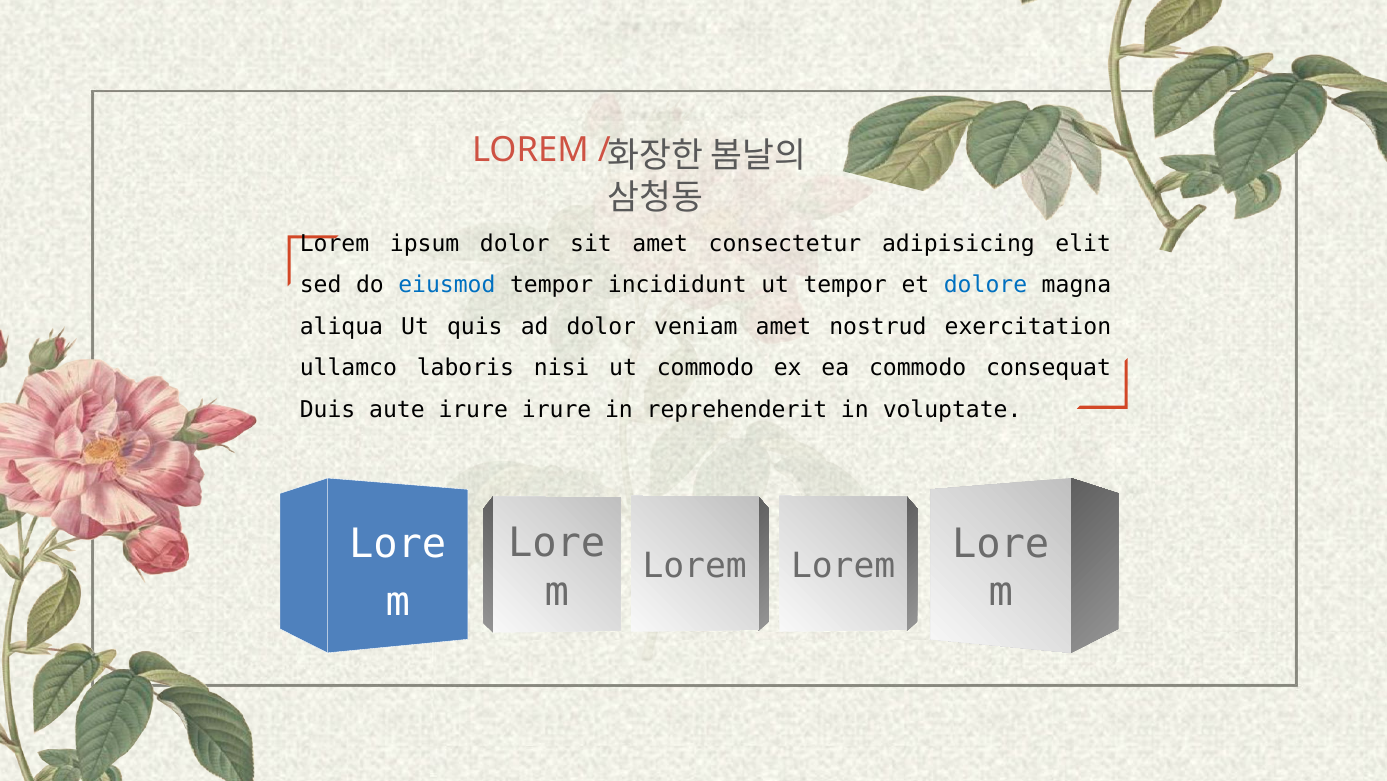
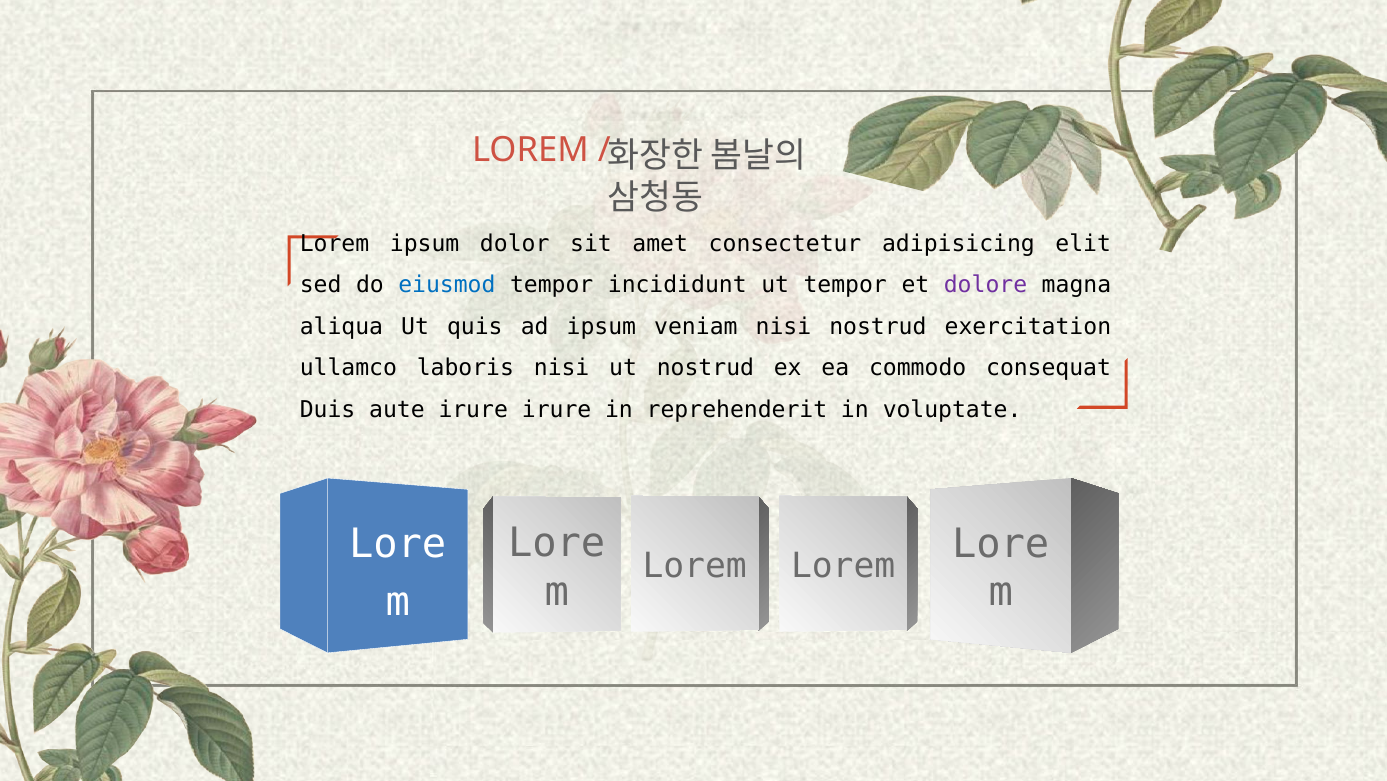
dolore colour: blue -> purple
ad dolor: dolor -> ipsum
veniam amet: amet -> nisi
ut commodo: commodo -> nostrud
